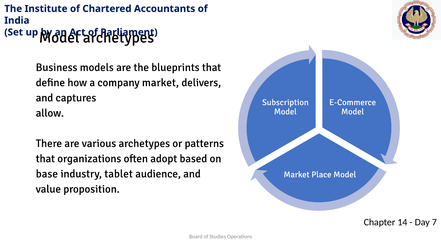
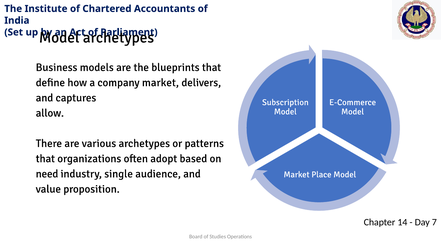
base: base -> need
tablet: tablet -> single
